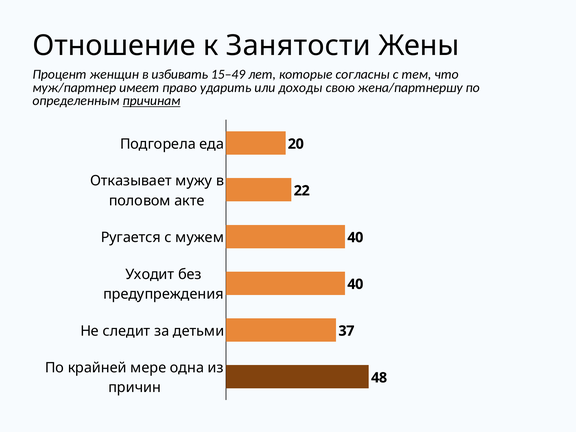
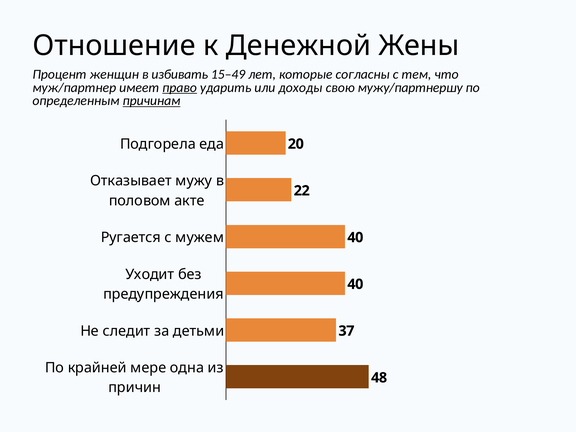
Занятости: Занятости -> Денежной
право underline: none -> present
жена/партнершу: жена/партнершу -> мужу/партнершу
